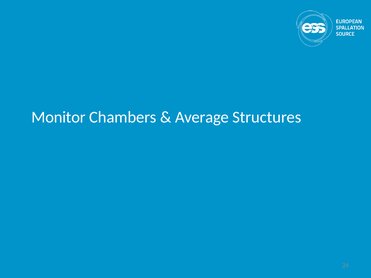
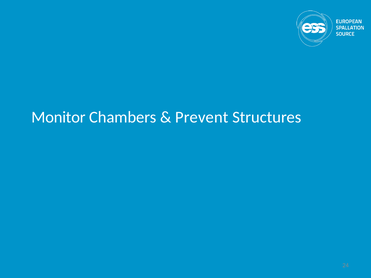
Average: Average -> Prevent
